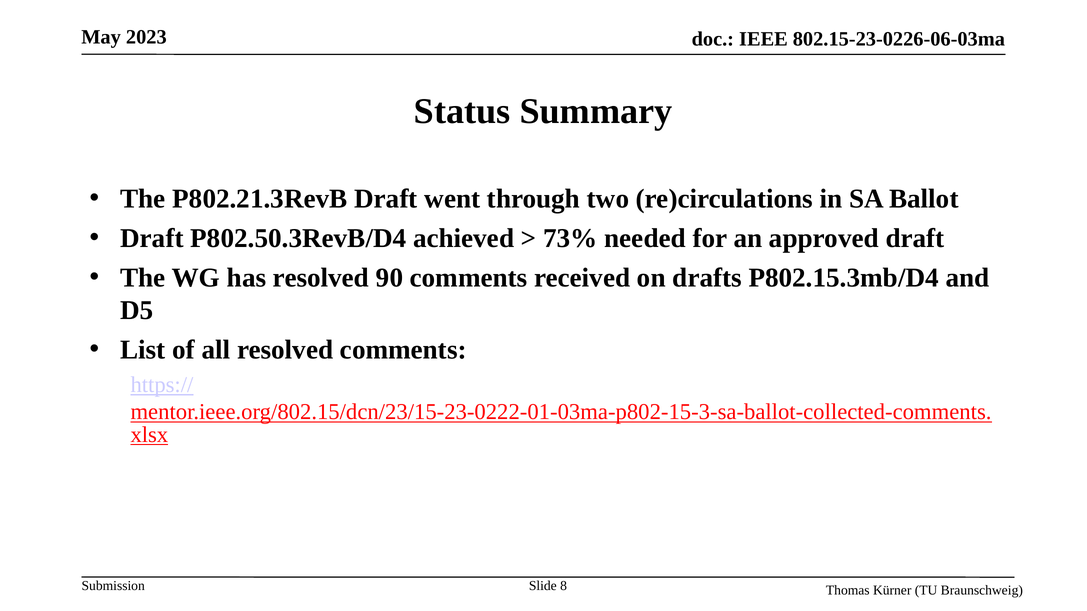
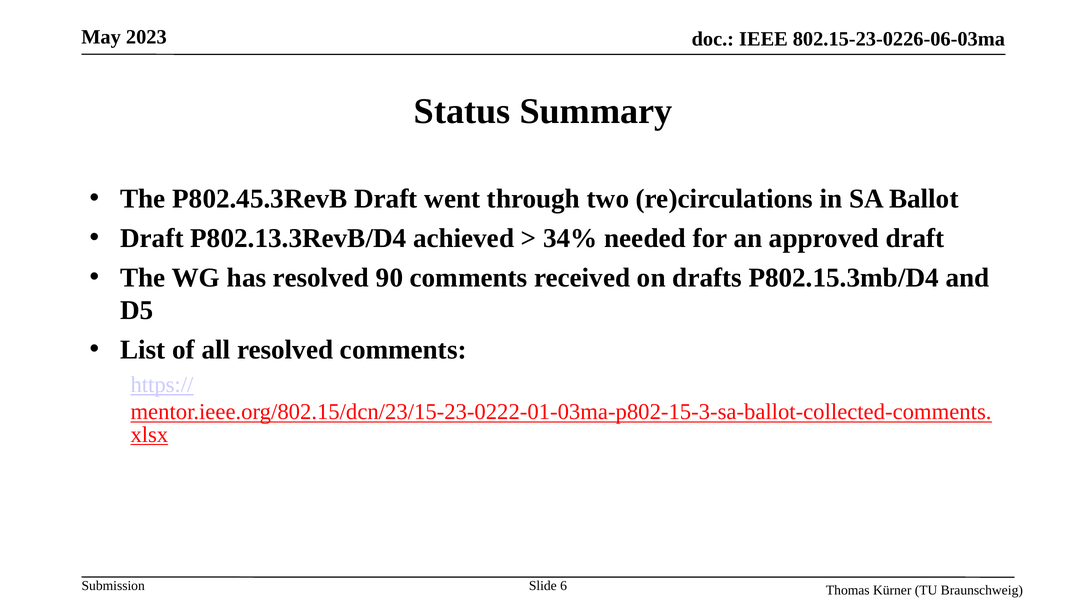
P802.21.3RevB: P802.21.3RevB -> P802.45.3RevB
P802.50.3RevB/D4: P802.50.3RevB/D4 -> P802.13.3RevB/D4
73%: 73% -> 34%
8: 8 -> 6
